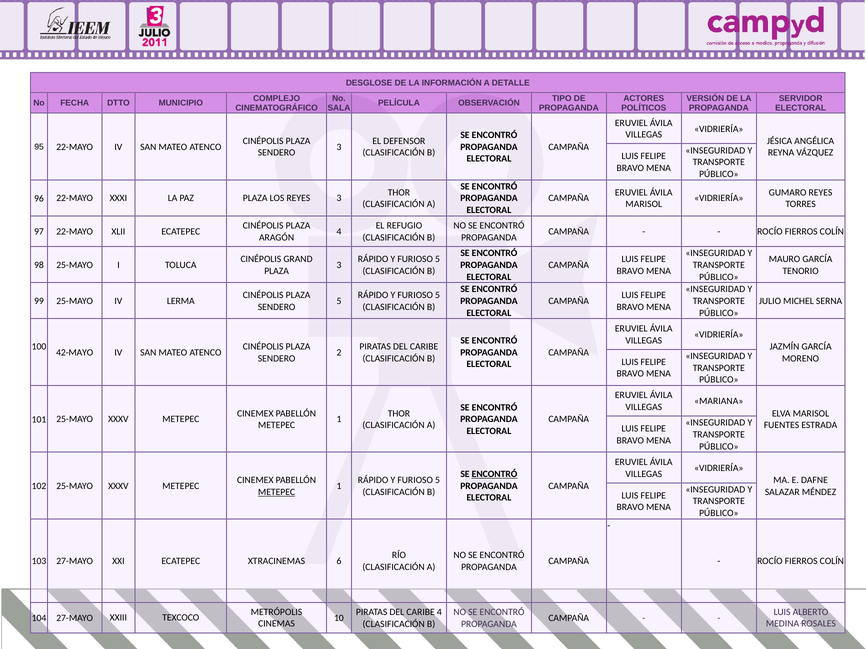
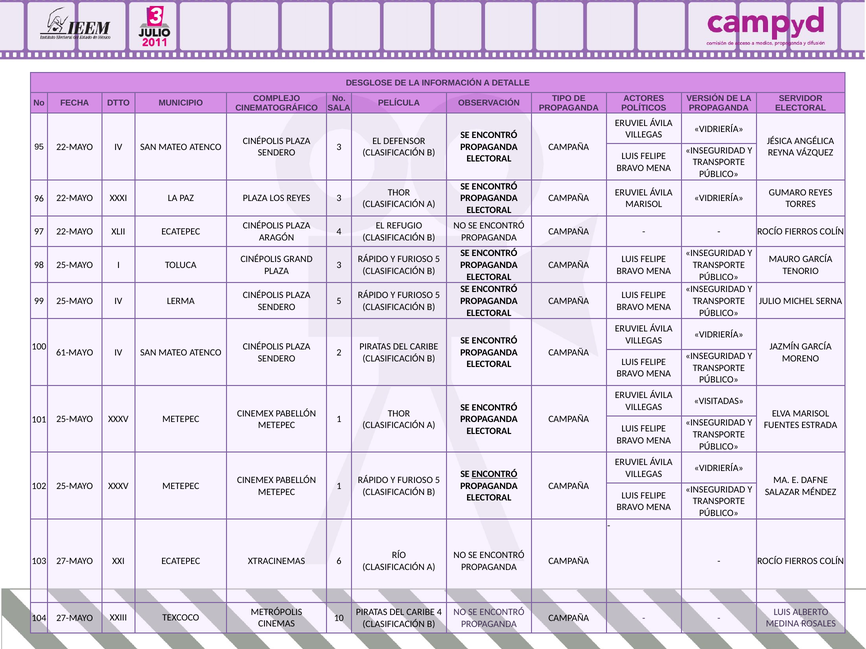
42-MAYO: 42-MAYO -> 61-MAYO
MARIANA: MARIANA -> VISITADAS
METEPEC at (277, 492) underline: present -> none
